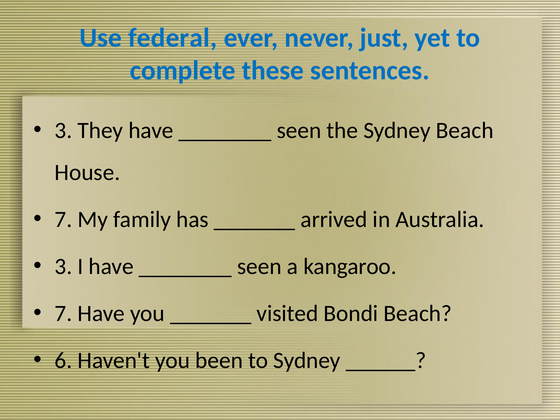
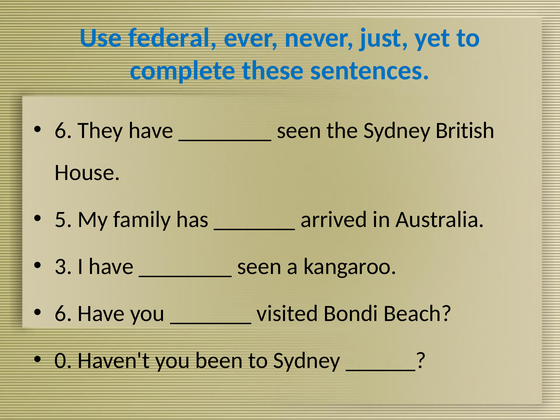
3 at (63, 130): 3 -> 6
Sydney Beach: Beach -> British
7 at (63, 219): 7 -> 5
7 at (63, 313): 7 -> 6
6: 6 -> 0
